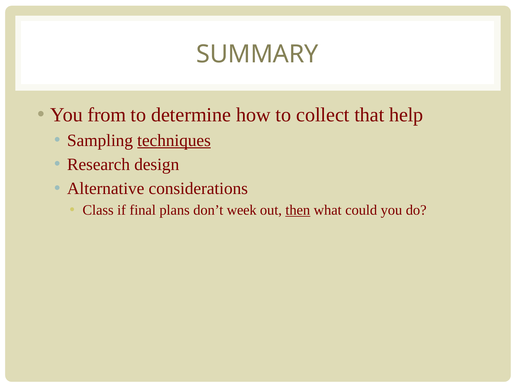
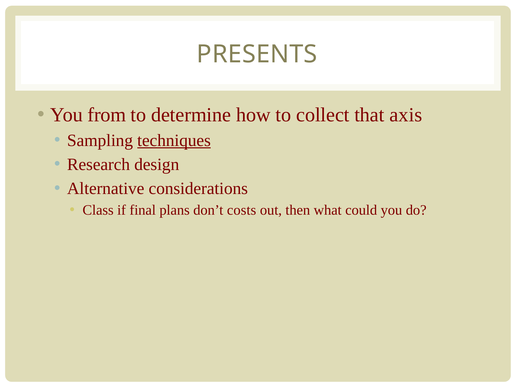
SUMMARY: SUMMARY -> PRESENTS
help: help -> axis
week: week -> costs
then underline: present -> none
